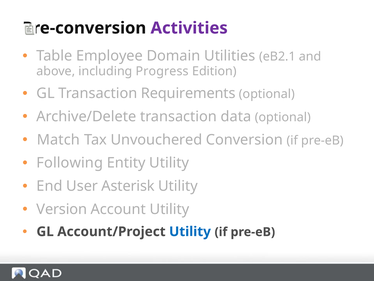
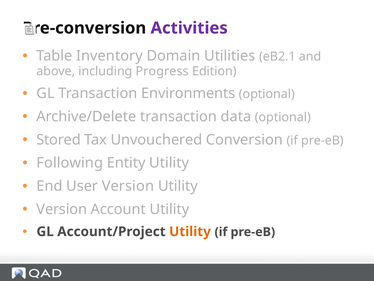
Employee: Employee -> Inventory
Requirements: Requirements -> Environments
Match: Match -> Stored
User Asterisk: Asterisk -> Version
Utility at (190, 231) colour: blue -> orange
